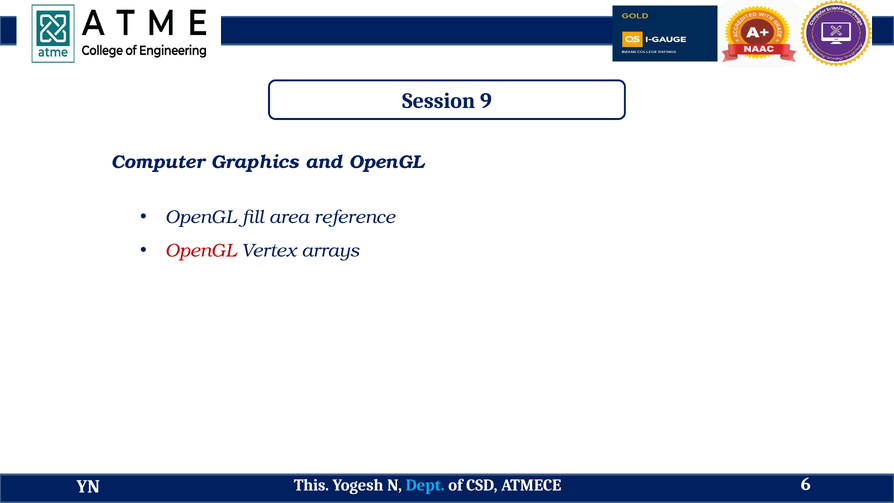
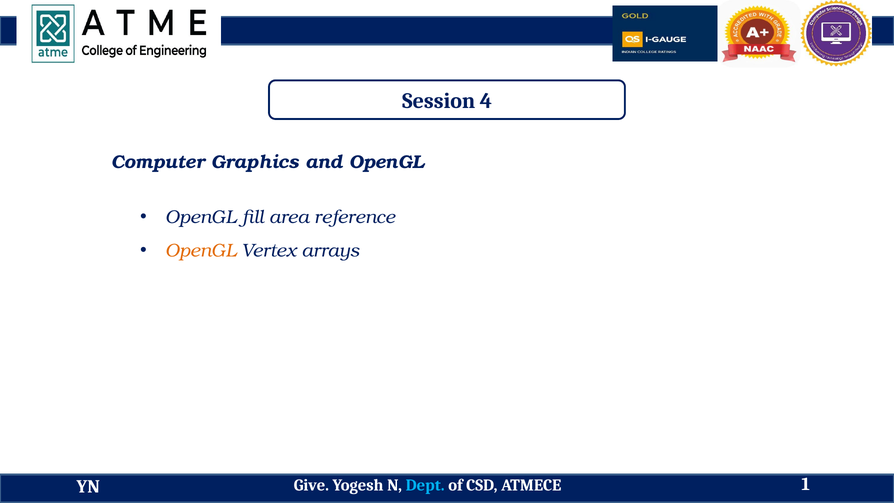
9: 9 -> 4
OpenGL at (201, 250) colour: red -> orange
This: This -> Give
6: 6 -> 1
